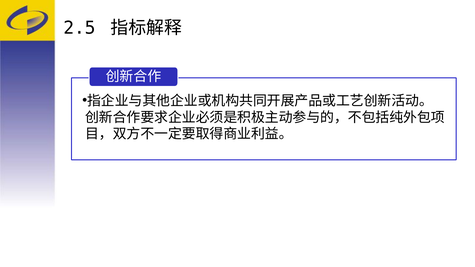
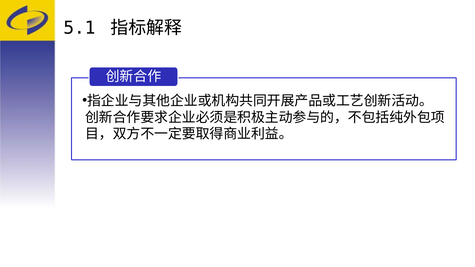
2.5: 2.5 -> 5.1
